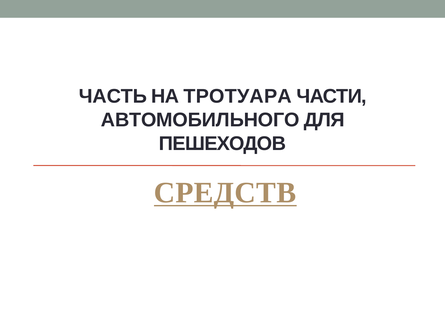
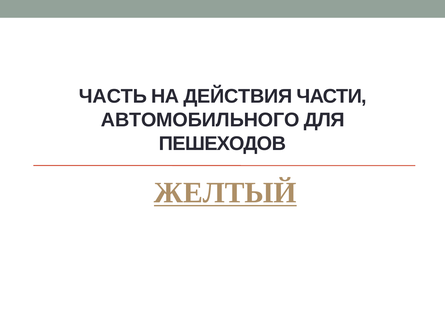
ТРОТУАРА: ТРОТУАРА -> ДЕЙСТВИЯ
СРЕДСТВ: СРЕДСТВ -> ЖЕЛТЫЙ
